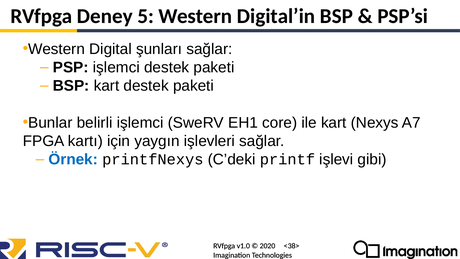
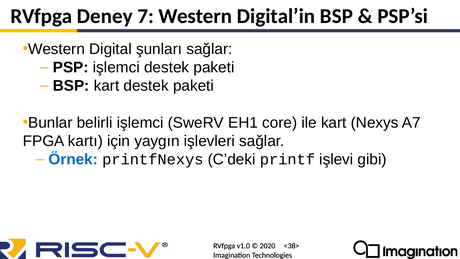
5: 5 -> 7
